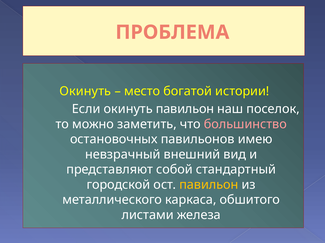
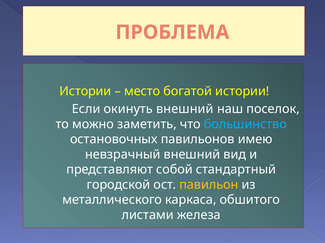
Окинуть at (85, 91): Окинуть -> Истории
окинуть павильон: павильон -> внешний
большинство colour: pink -> light blue
